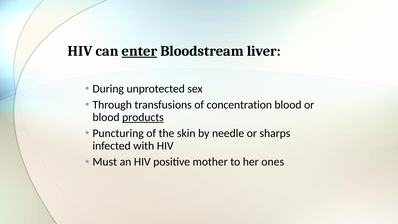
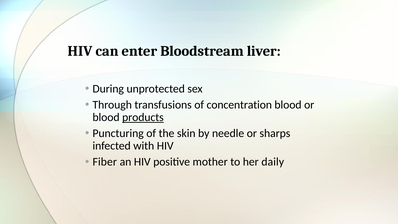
enter underline: present -> none
Must: Must -> Fiber
ones: ones -> daily
